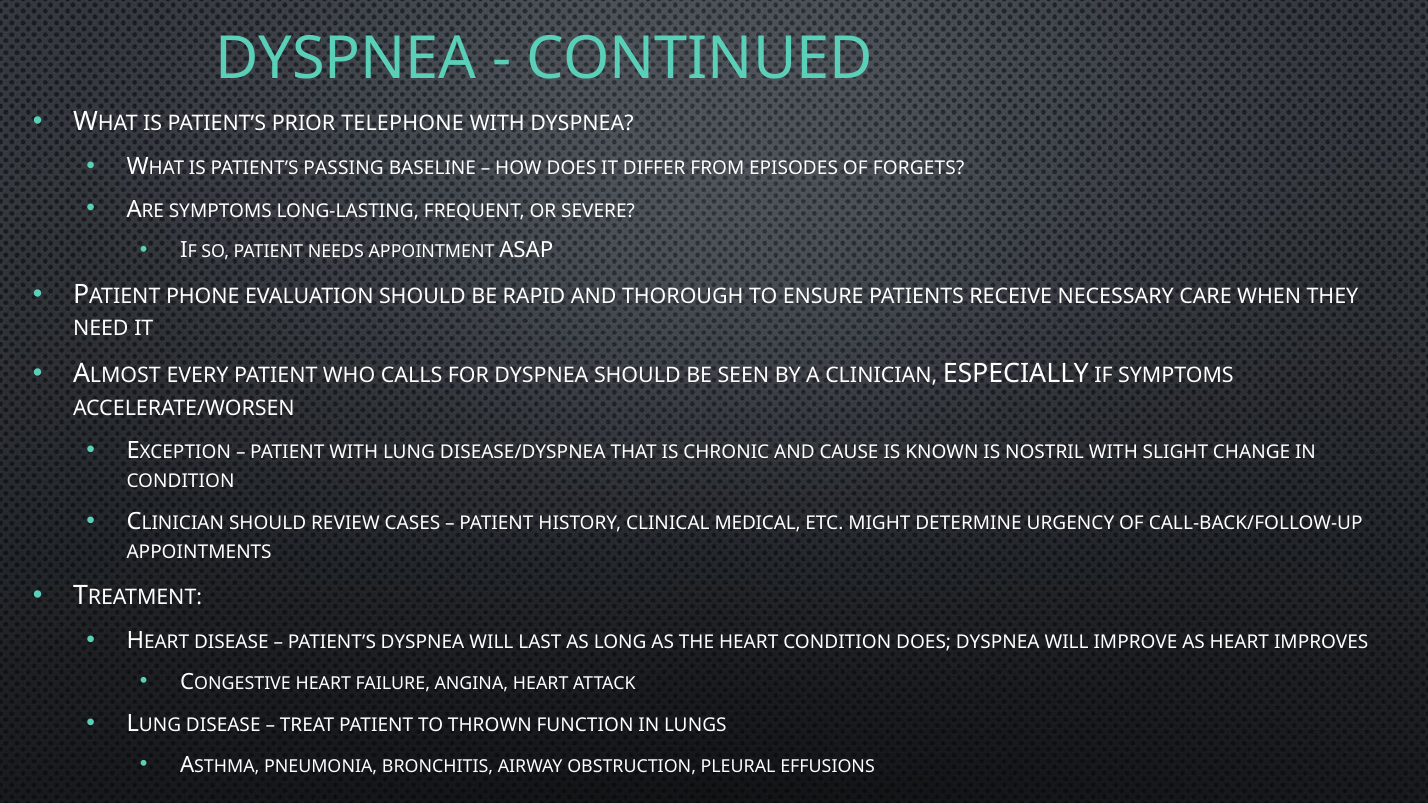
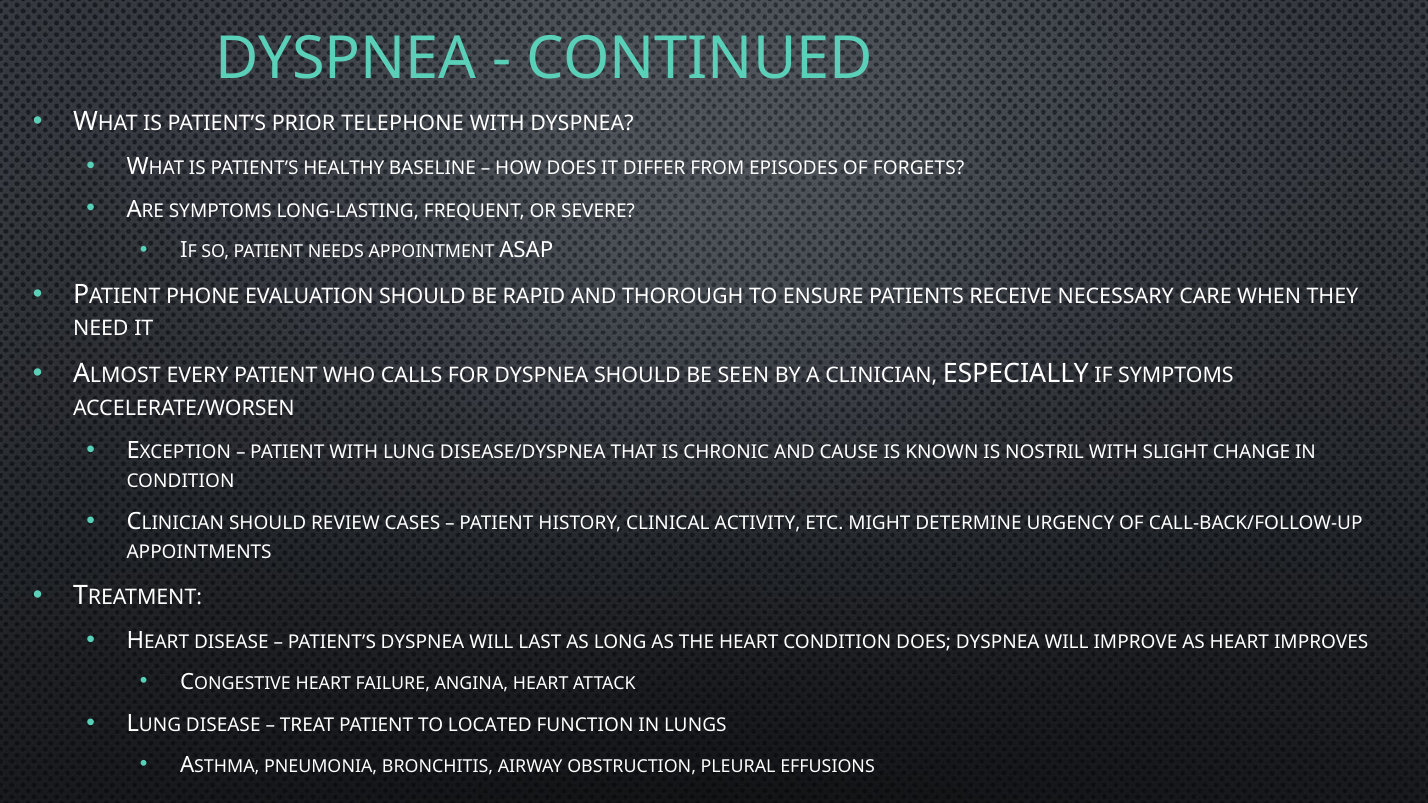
PASSING: PASSING -> HEALTHY
MEDICAL: MEDICAL -> ACTIVITY
THROWN: THROWN -> LOCATED
